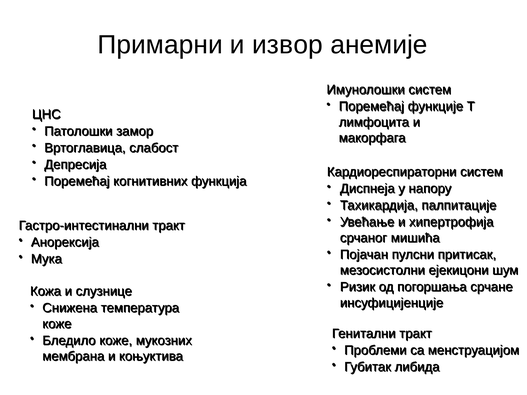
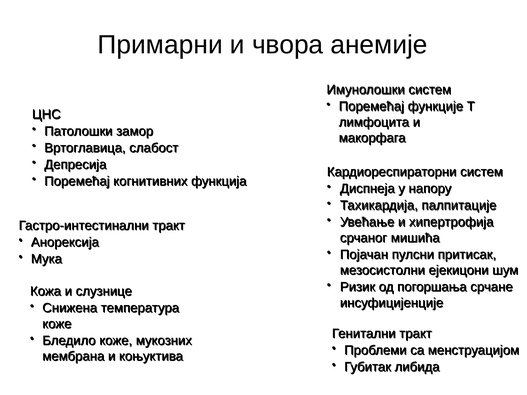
извор: извор -> чвора
